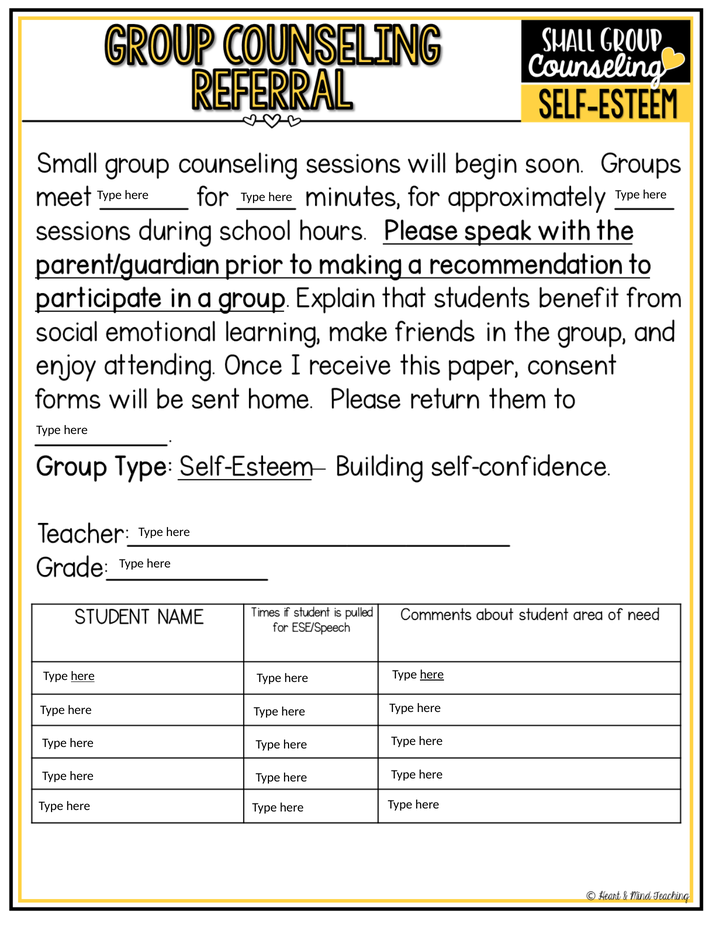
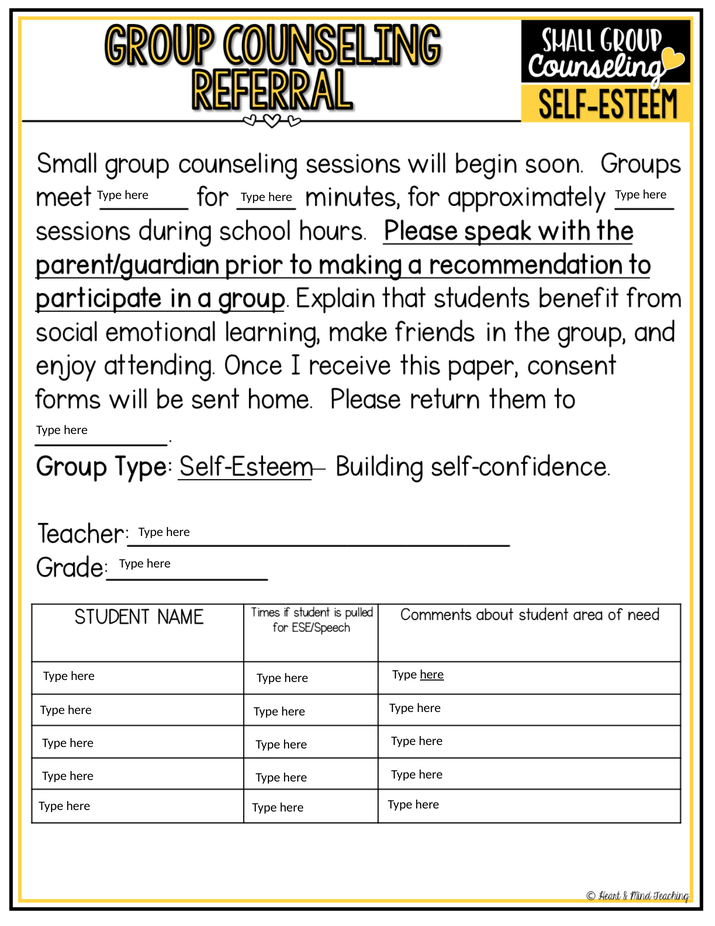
here at (83, 676) underline: present -> none
